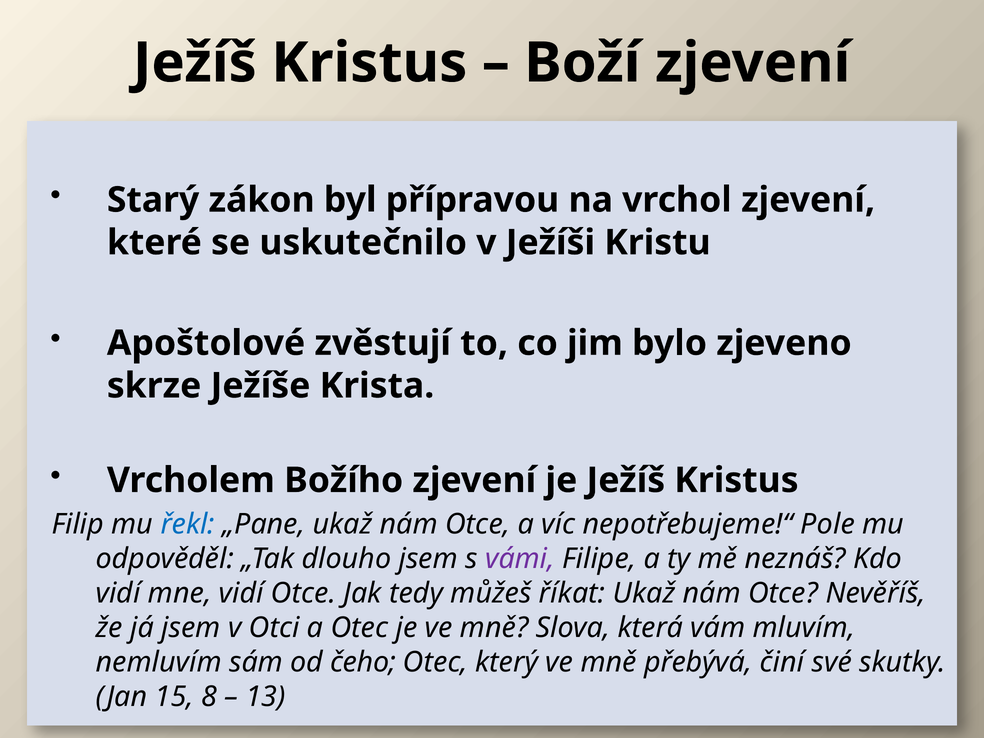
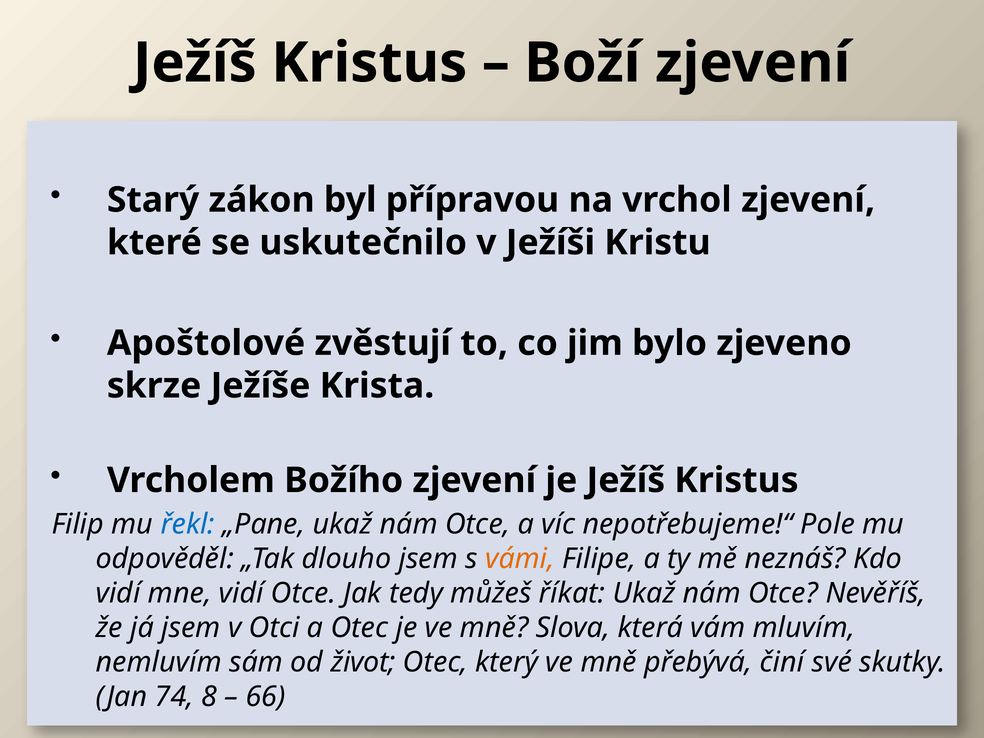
vámi colour: purple -> orange
čeho: čeho -> život
15: 15 -> 74
13: 13 -> 66
